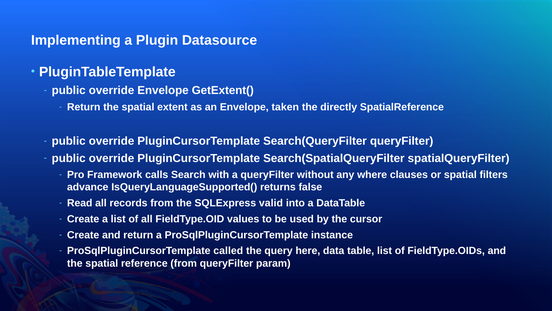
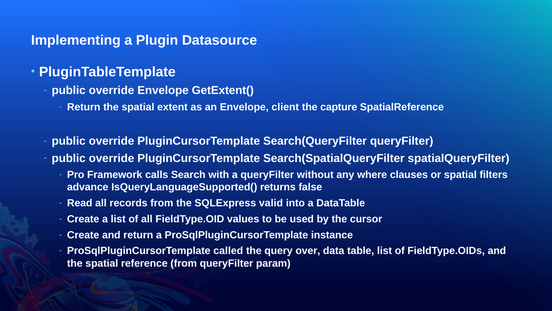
taken: taken -> client
directly: directly -> capture
here: here -> over
